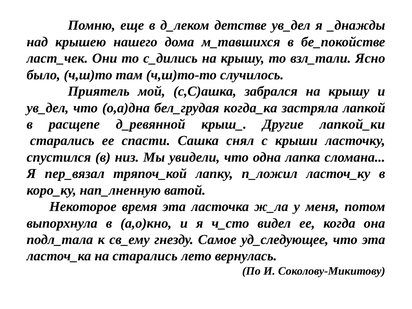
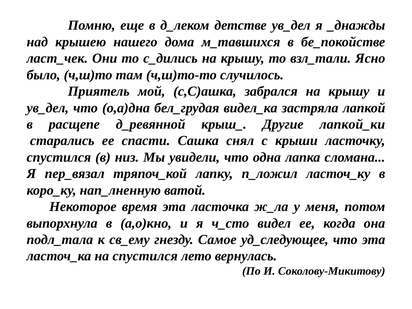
когда_ка: когда_ка -> видел_ка
на старались: старались -> спустился
